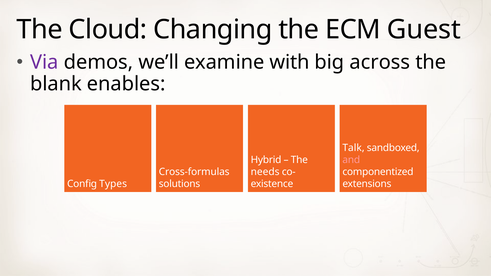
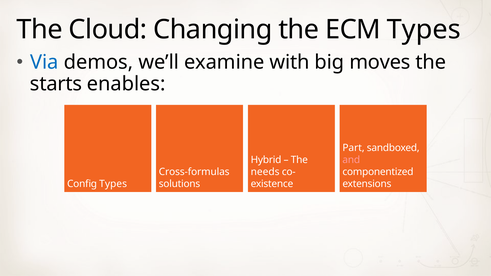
ECM Guest: Guest -> Types
Via colour: purple -> blue
across: across -> moves
blank: blank -> starts
Talk: Talk -> Part
